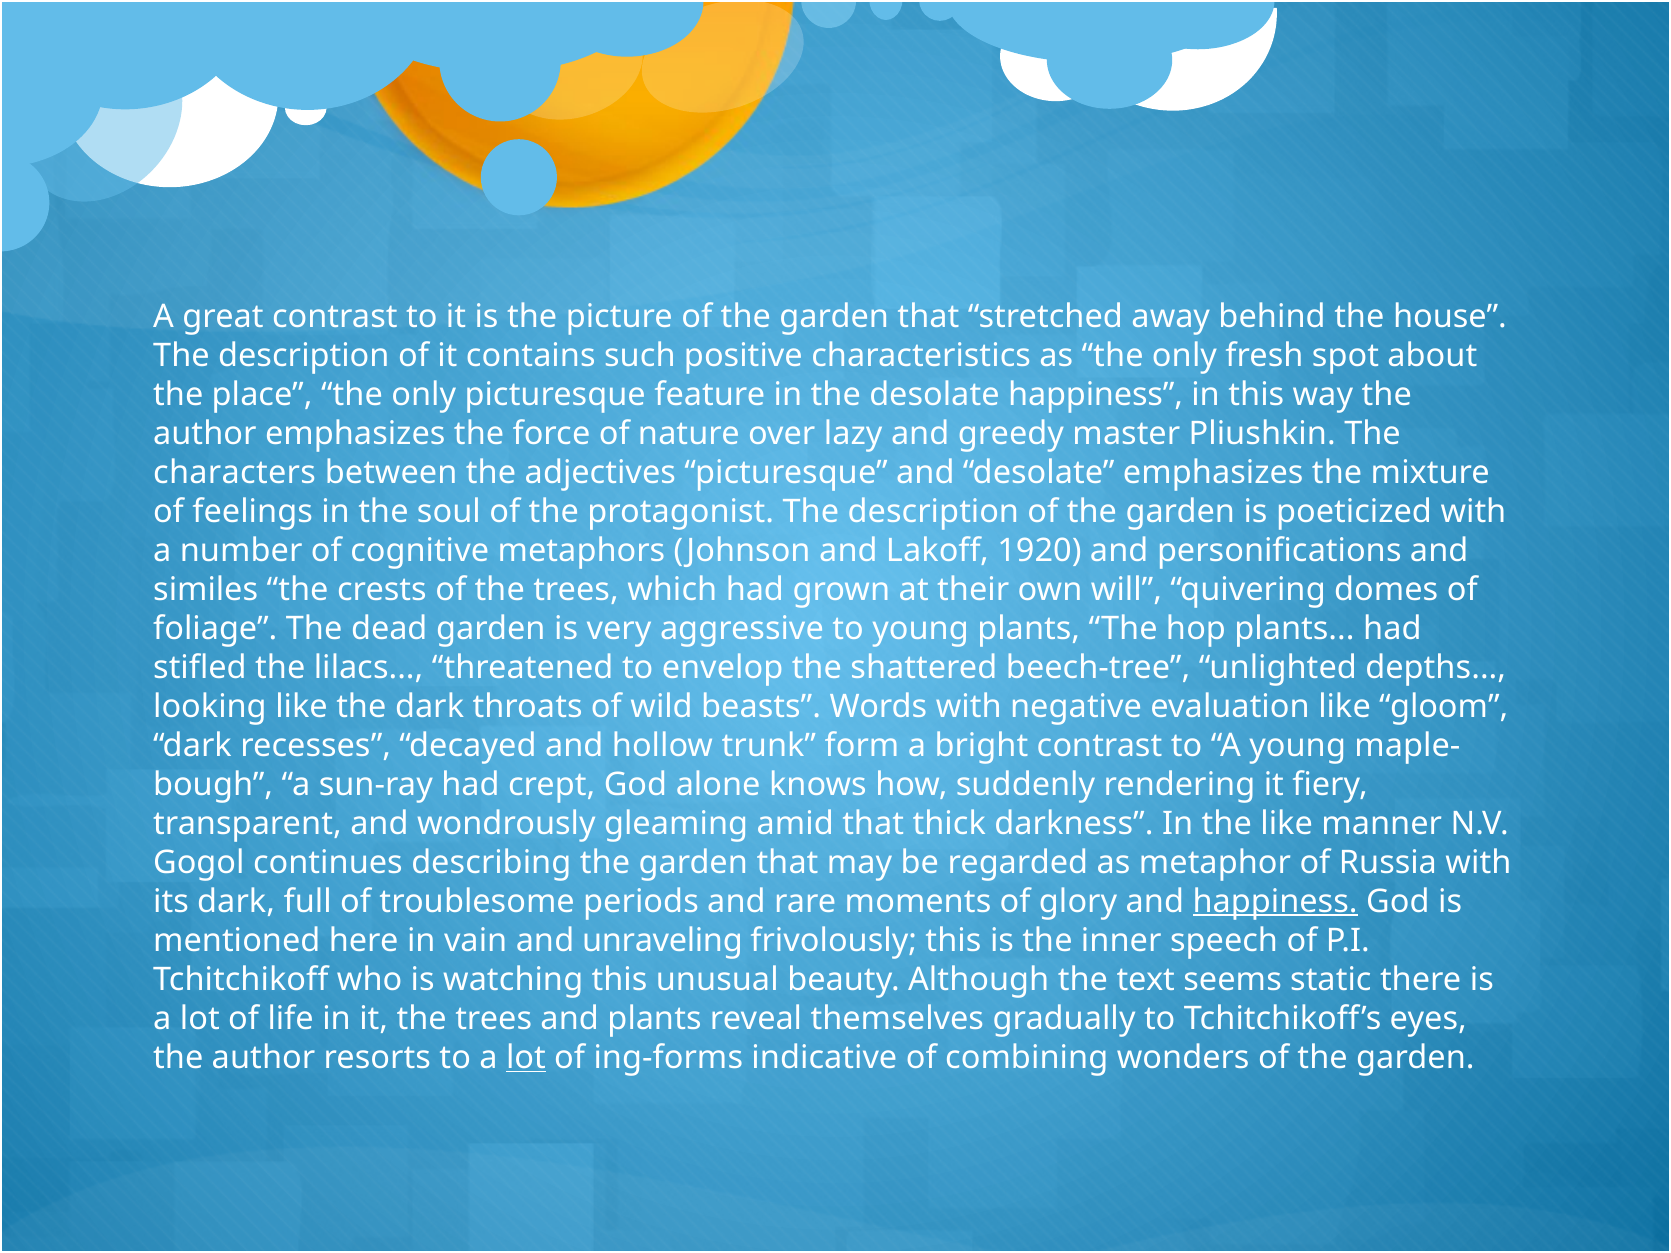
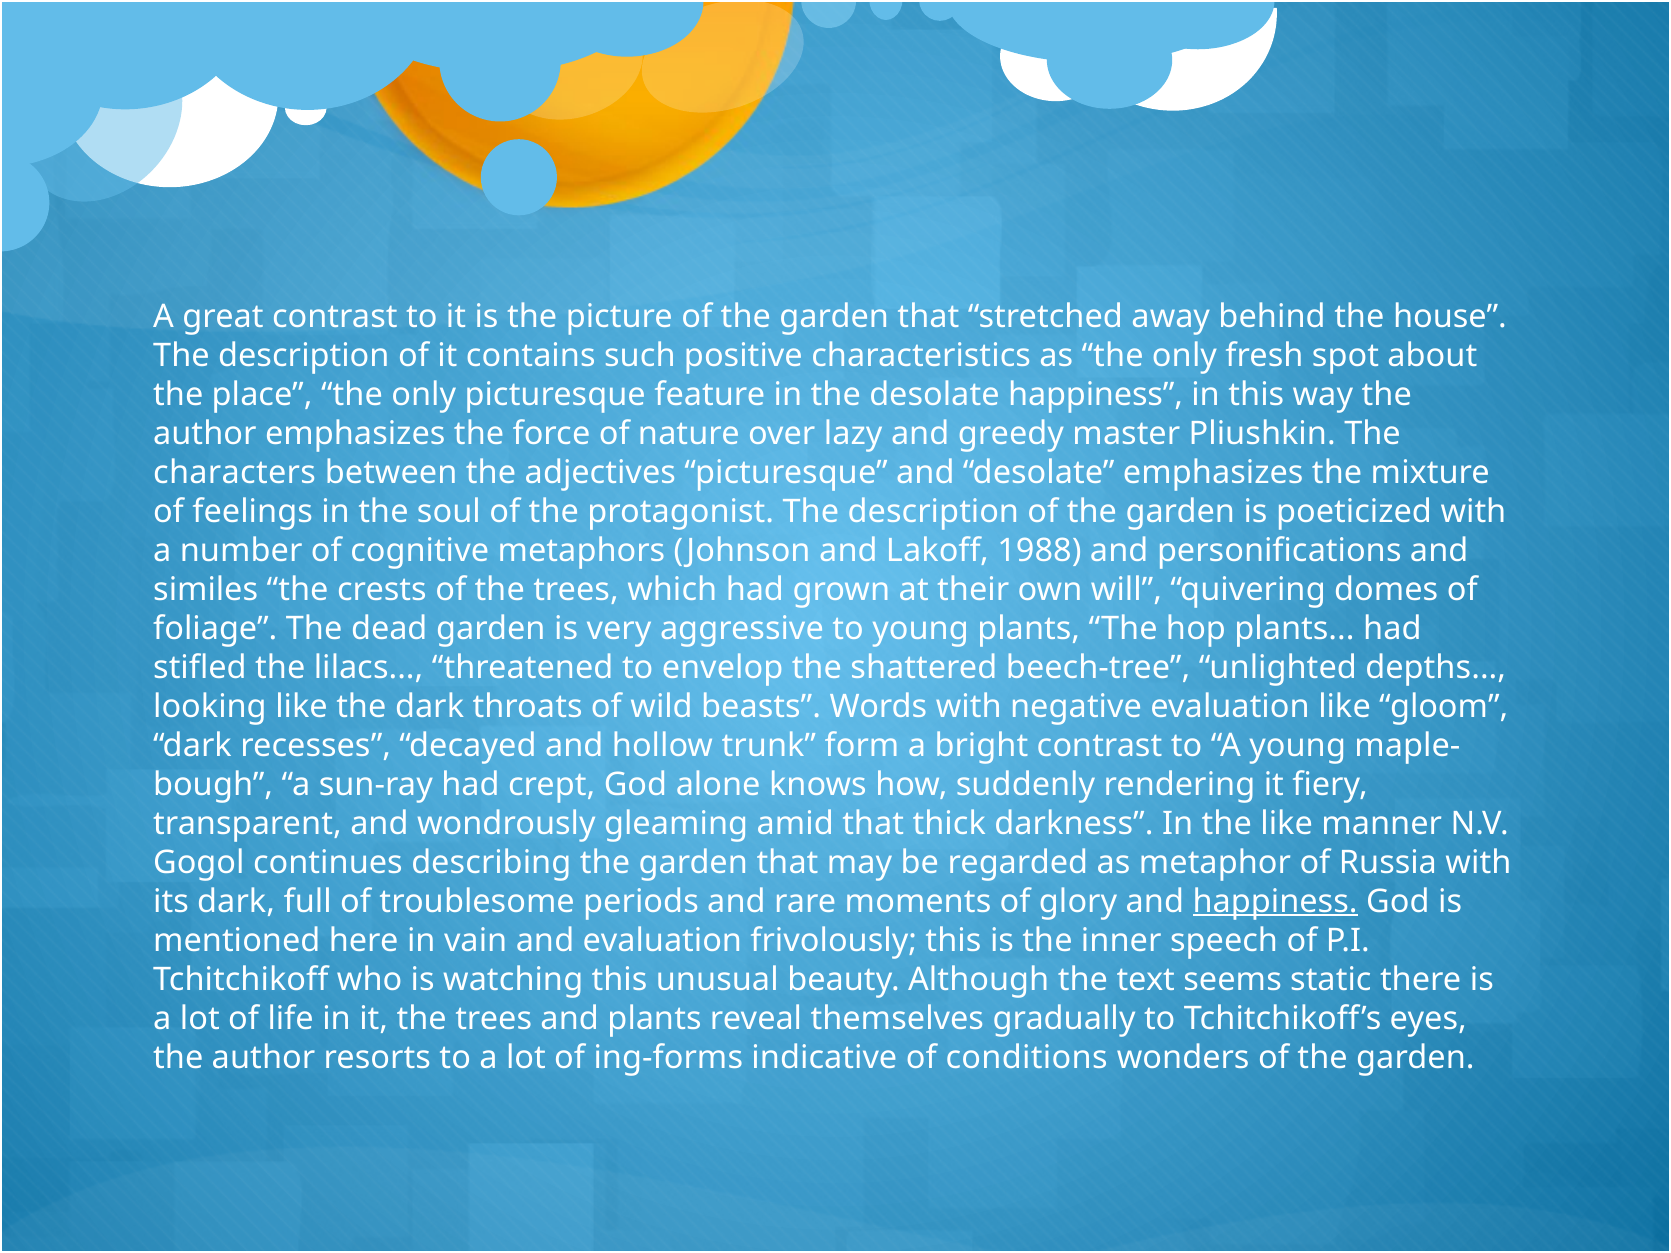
1920: 1920 -> 1988
and unraveling: unraveling -> evaluation
lot at (526, 1058) underline: present -> none
combining: combining -> conditions
